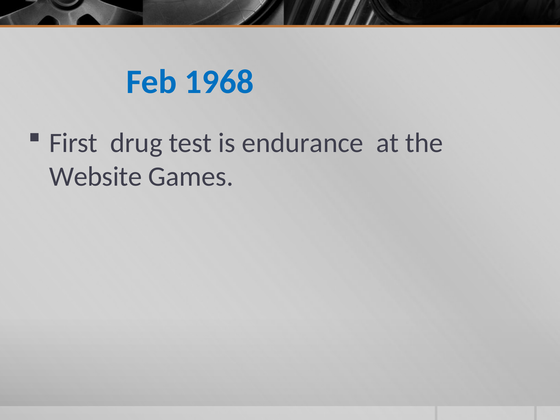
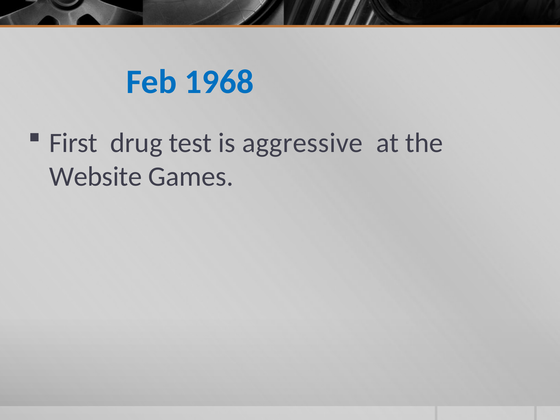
endurance: endurance -> aggressive
